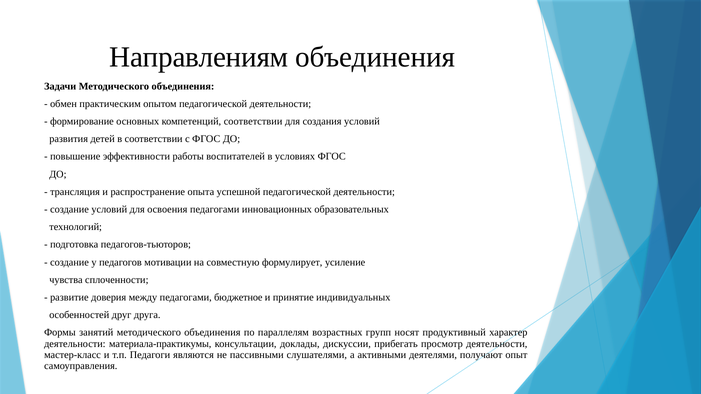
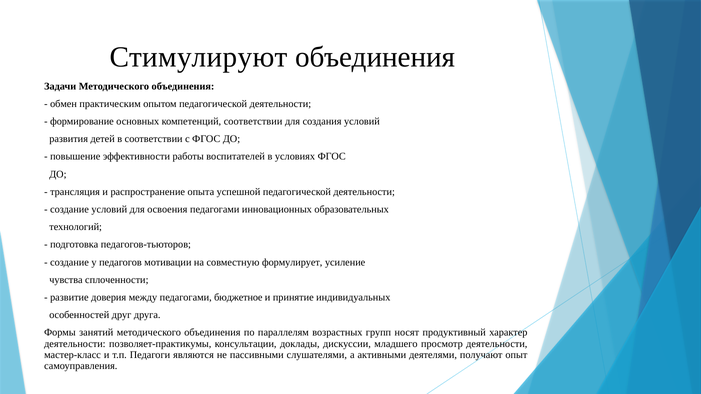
Направлениям: Направлениям -> Стимулируют
материала-практикумы: материала-практикумы -> позволяет-практикумы
прибегать: прибегать -> младшего
